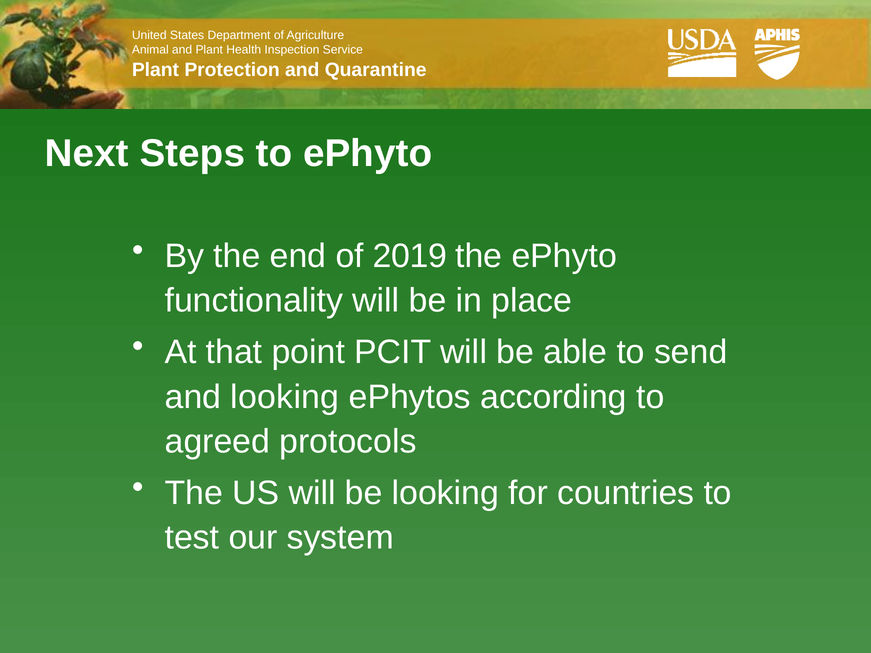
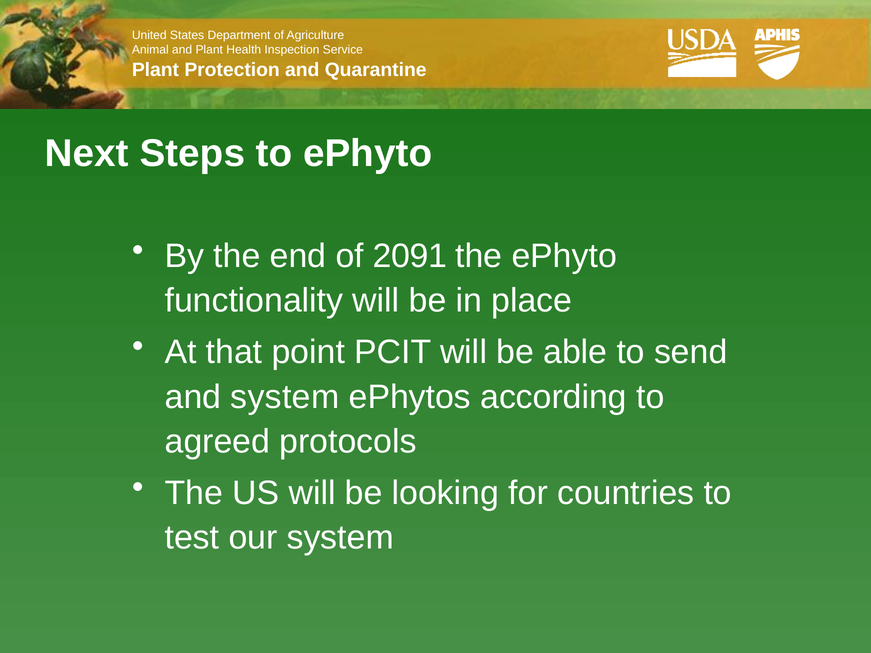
2019: 2019 -> 2091
and looking: looking -> system
